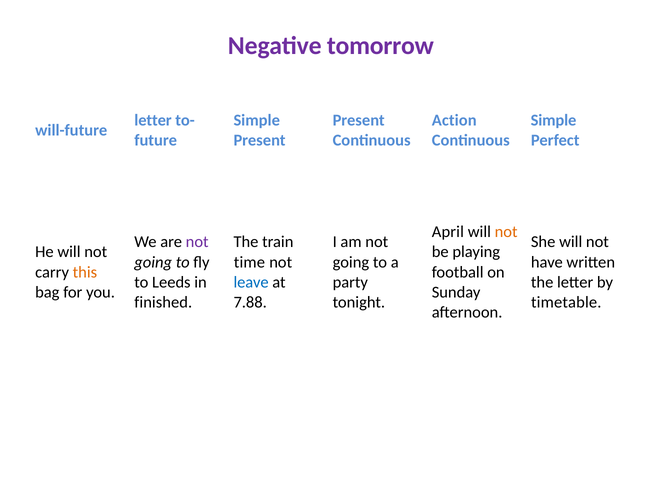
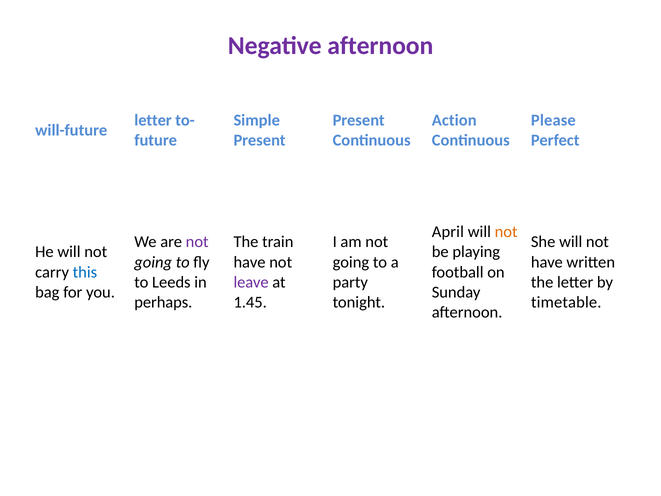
Negative tomorrow: tomorrow -> afternoon
Simple at (554, 120): Simple -> Please
time at (249, 262): time -> have
this colour: orange -> blue
leave colour: blue -> purple
finished: finished -> perhaps
7.88: 7.88 -> 1.45
